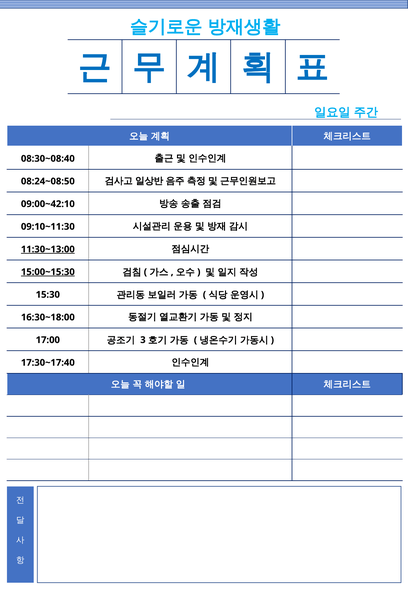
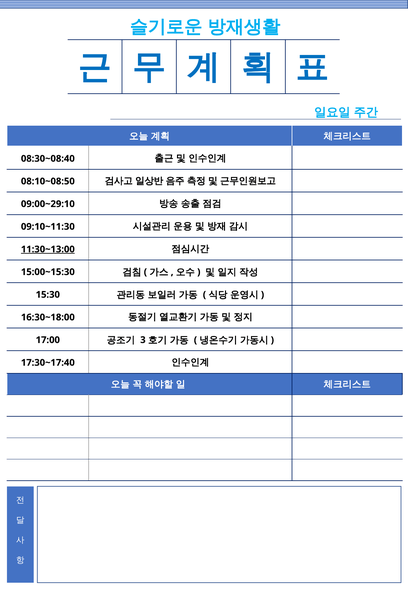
08:24~08:50: 08:24~08:50 -> 08:10~08:50
09:00~42:10: 09:00~42:10 -> 09:00~29:10
15:00~15:30 underline: present -> none
